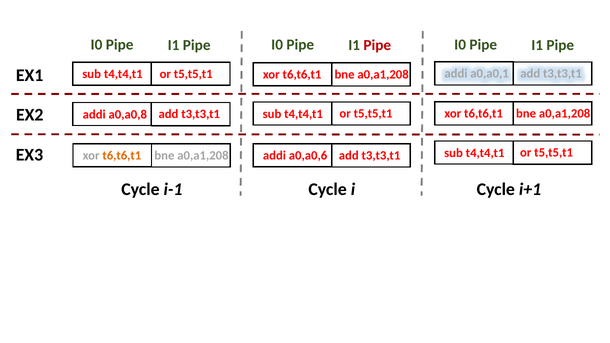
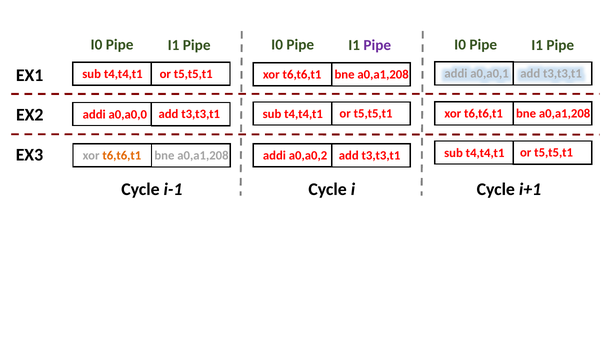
Pipe at (377, 45) colour: red -> purple
a0,a0,8: a0,a0,8 -> a0,a0,0
a0,a0,6: a0,a0,6 -> a0,a0,2
